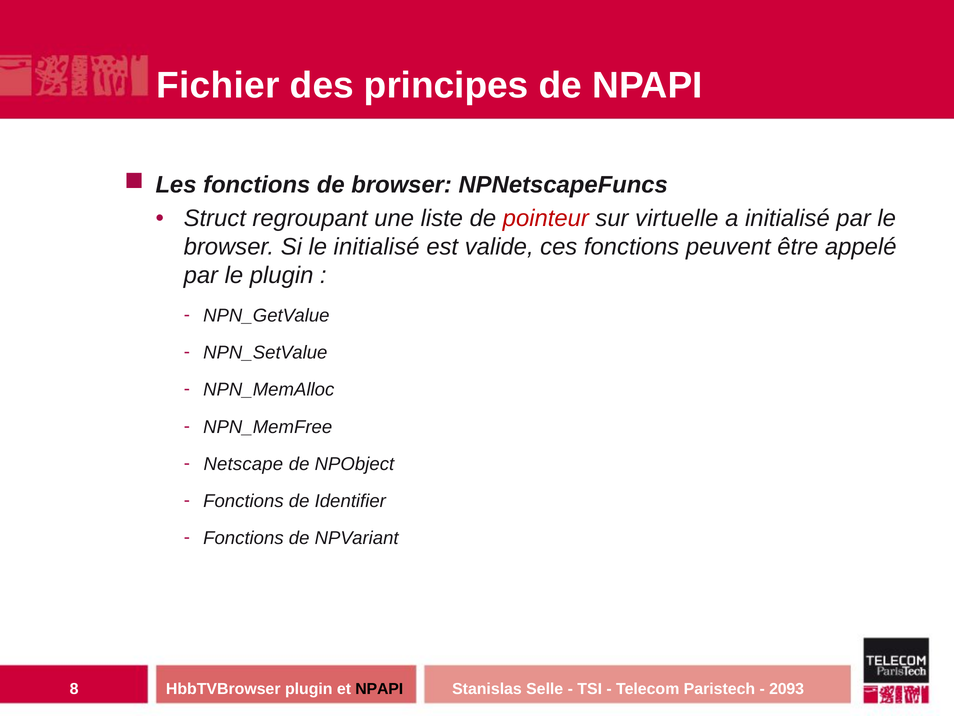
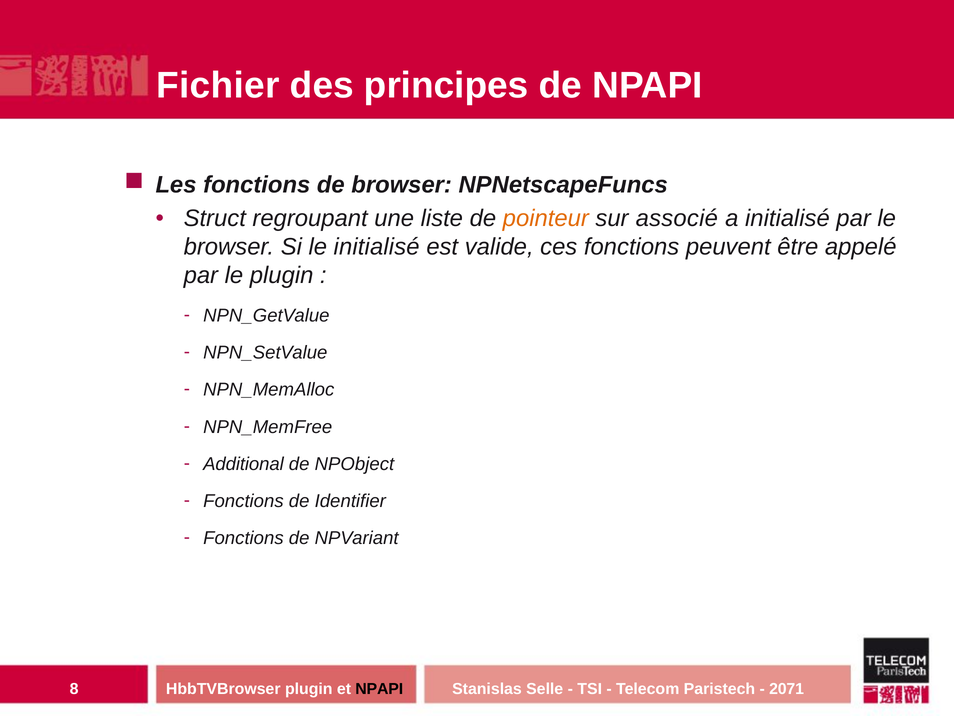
pointeur colour: red -> orange
virtuelle: virtuelle -> associé
Netscape: Netscape -> Additional
2093: 2093 -> 2071
